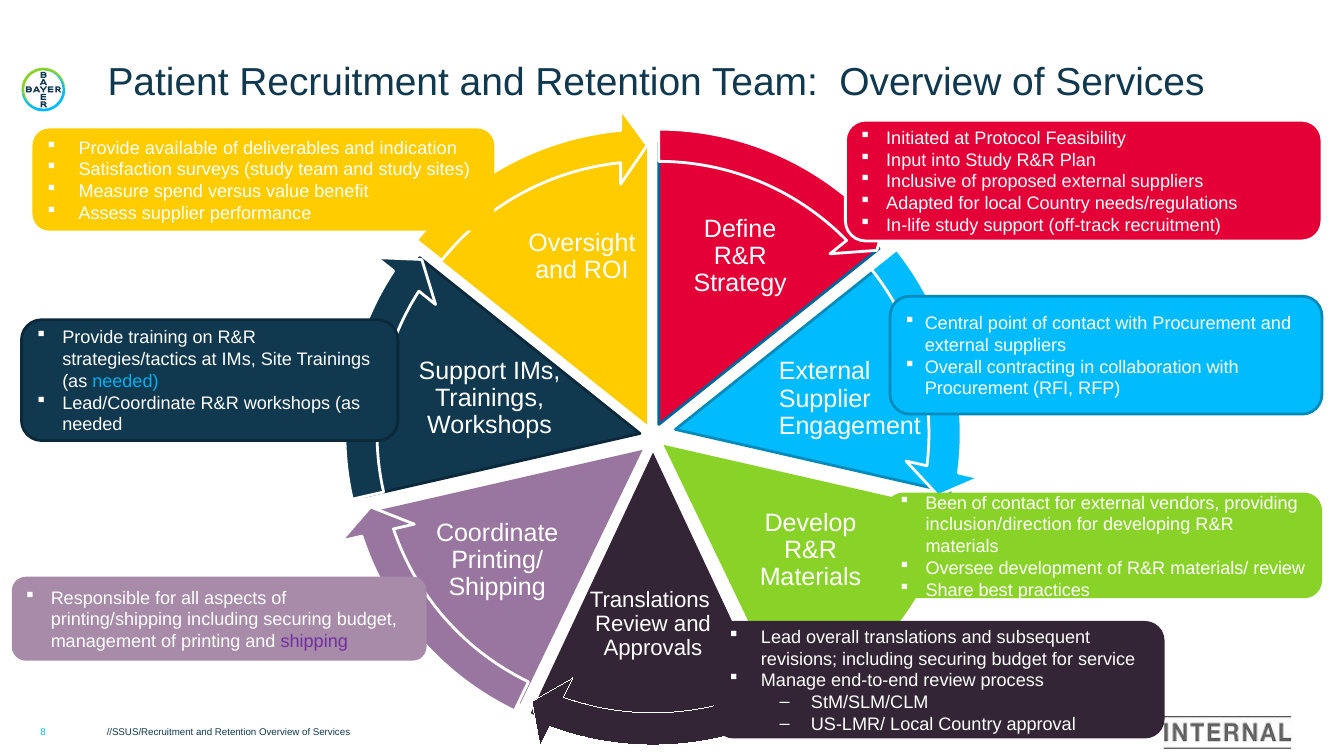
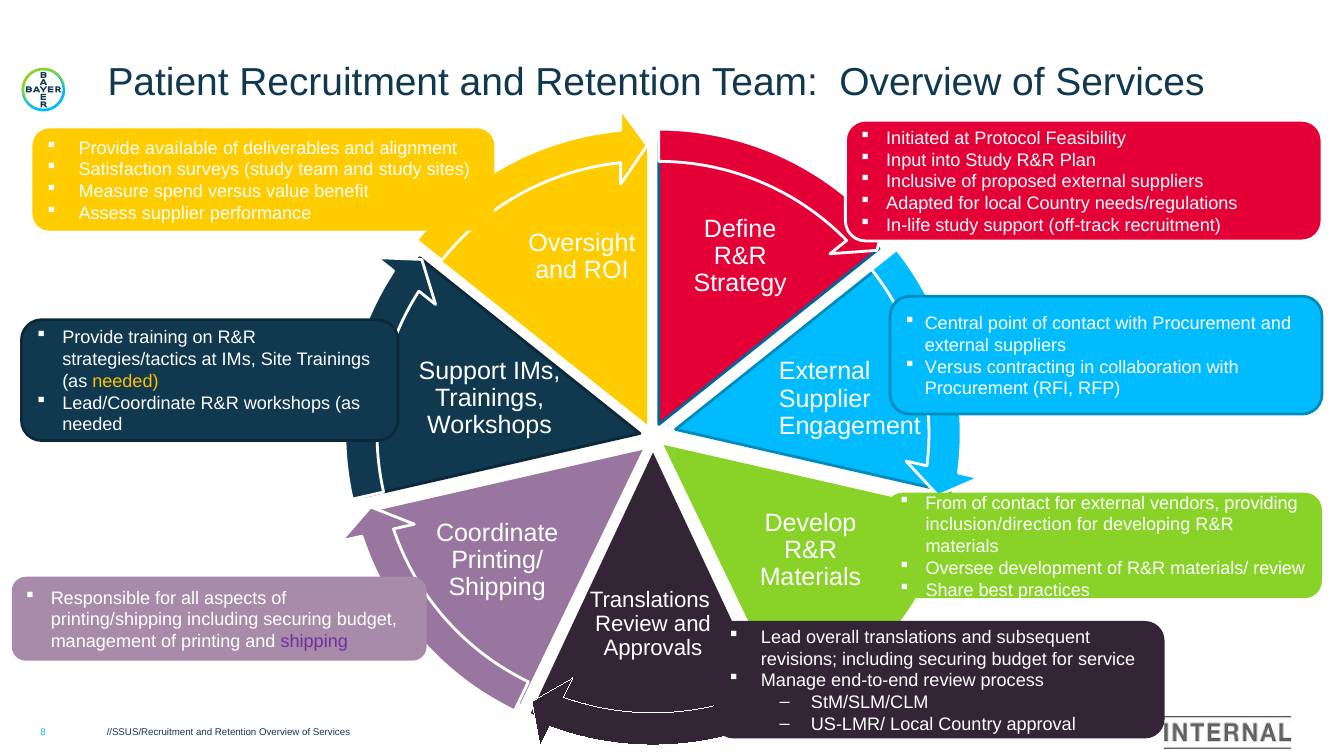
indication: indication -> alignment
Overall at (953, 367): Overall -> Versus
needed at (125, 381) colour: light blue -> yellow
Been: Been -> From
